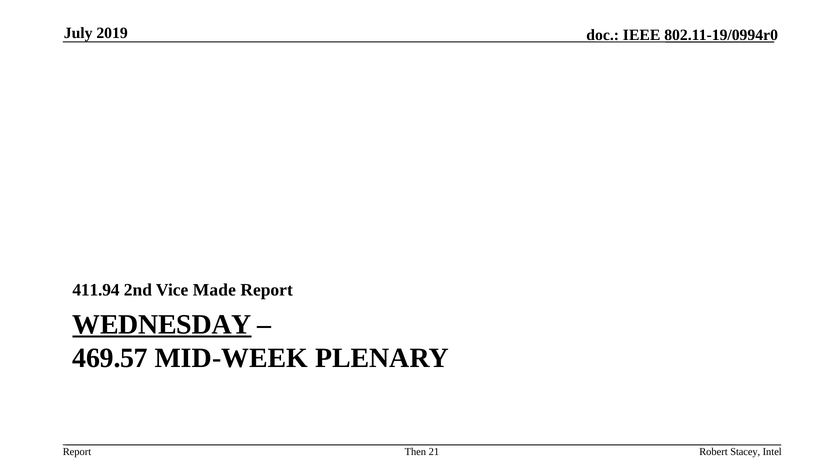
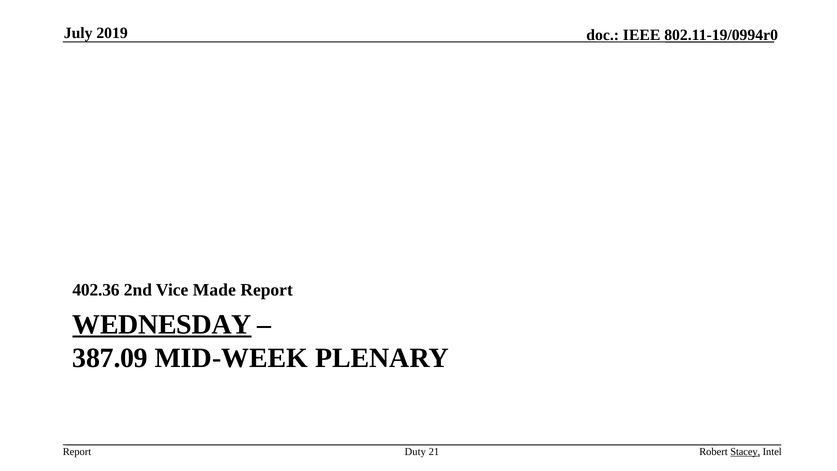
411.94: 411.94 -> 402.36
469.57: 469.57 -> 387.09
Then: Then -> Duty
Stacey underline: none -> present
